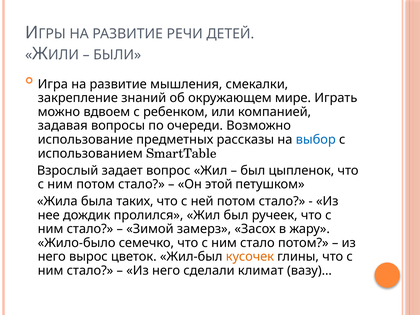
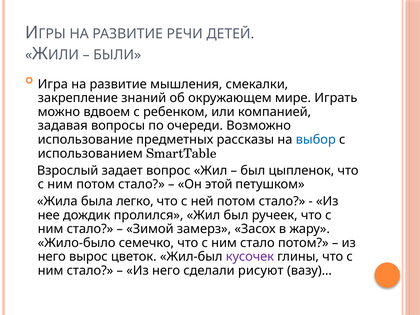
таких: таких -> легко
кусочек colour: orange -> purple
климат: климат -> рисуют
